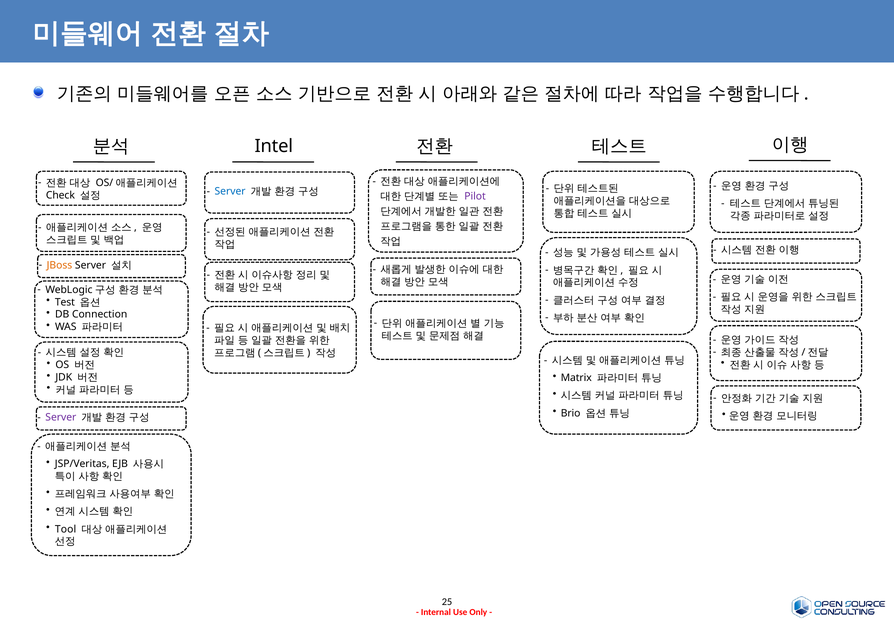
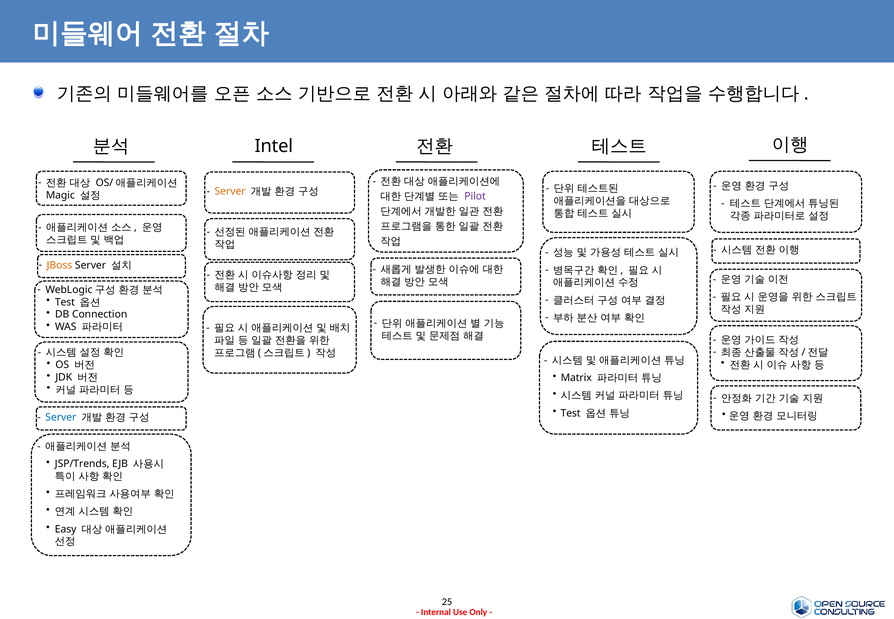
Server at (230, 192) colour: blue -> orange
Check: Check -> Magic
Brio at (571, 413): Brio -> Test
Server at (61, 417) colour: purple -> blue
JSP/Veritas: JSP/Veritas -> JSP/Trends
Tool: Tool -> Easy
